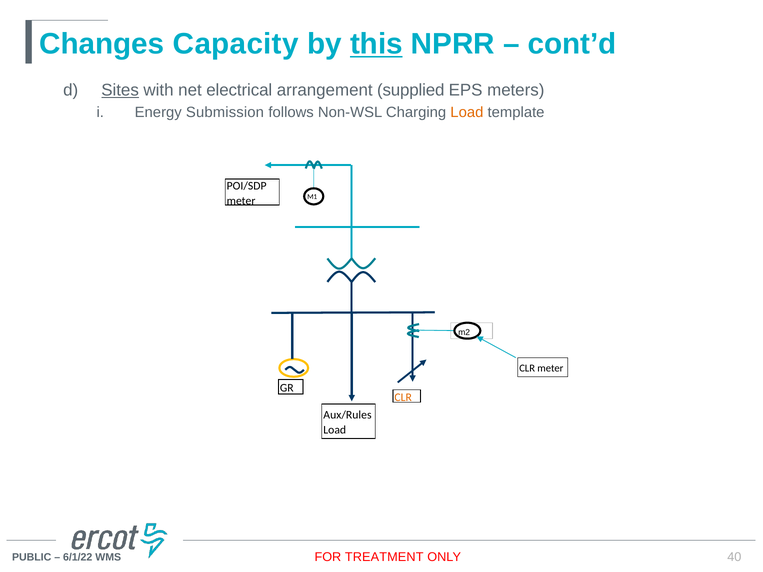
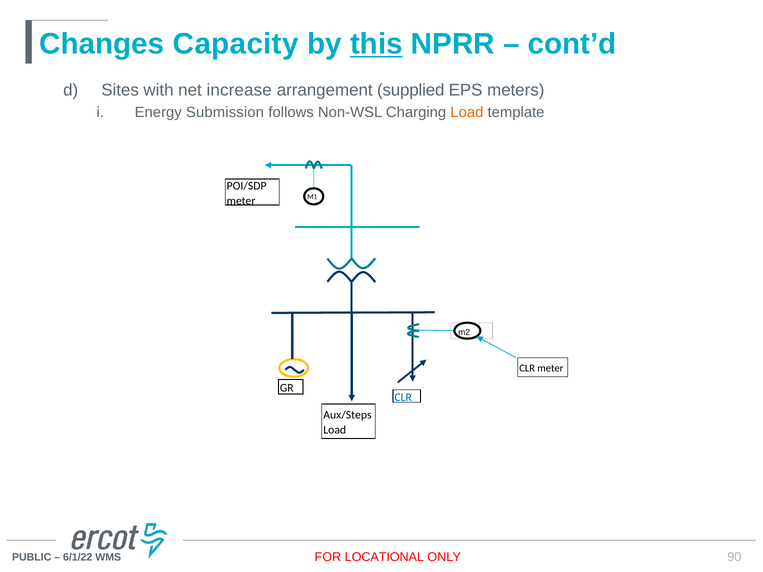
Sites underline: present -> none
electrical: electrical -> increase
CLR at (403, 398) colour: orange -> blue
Aux/Rules: Aux/Rules -> Aux/Steps
TREATMENT: TREATMENT -> LOCATIONAL
40: 40 -> 90
